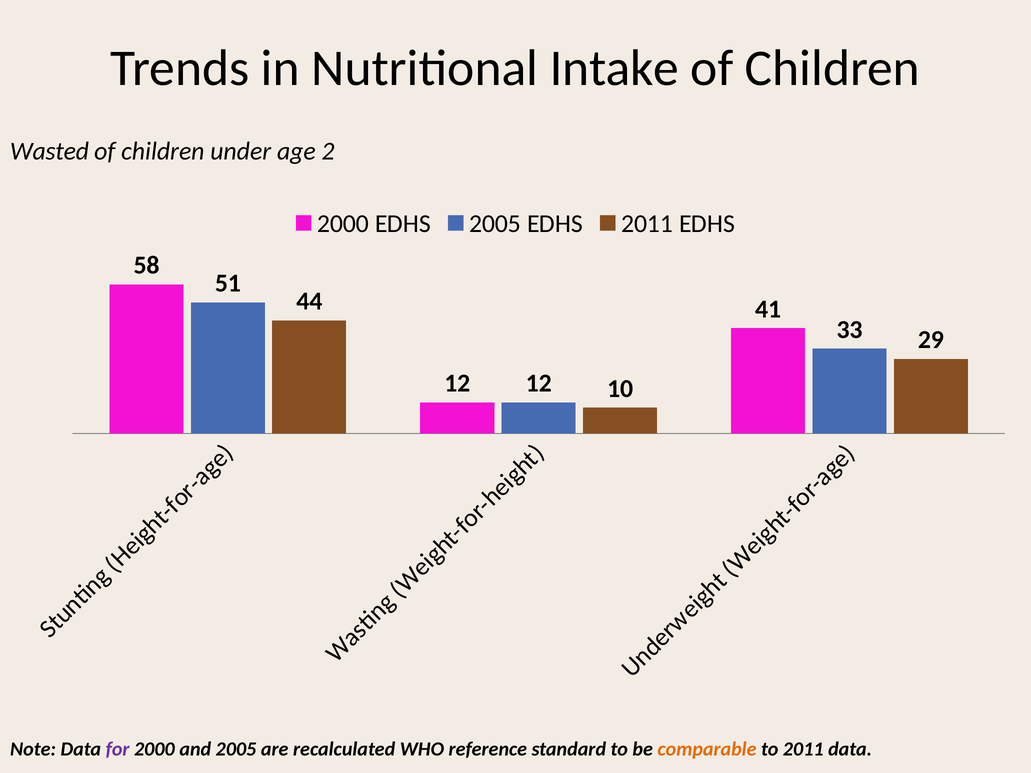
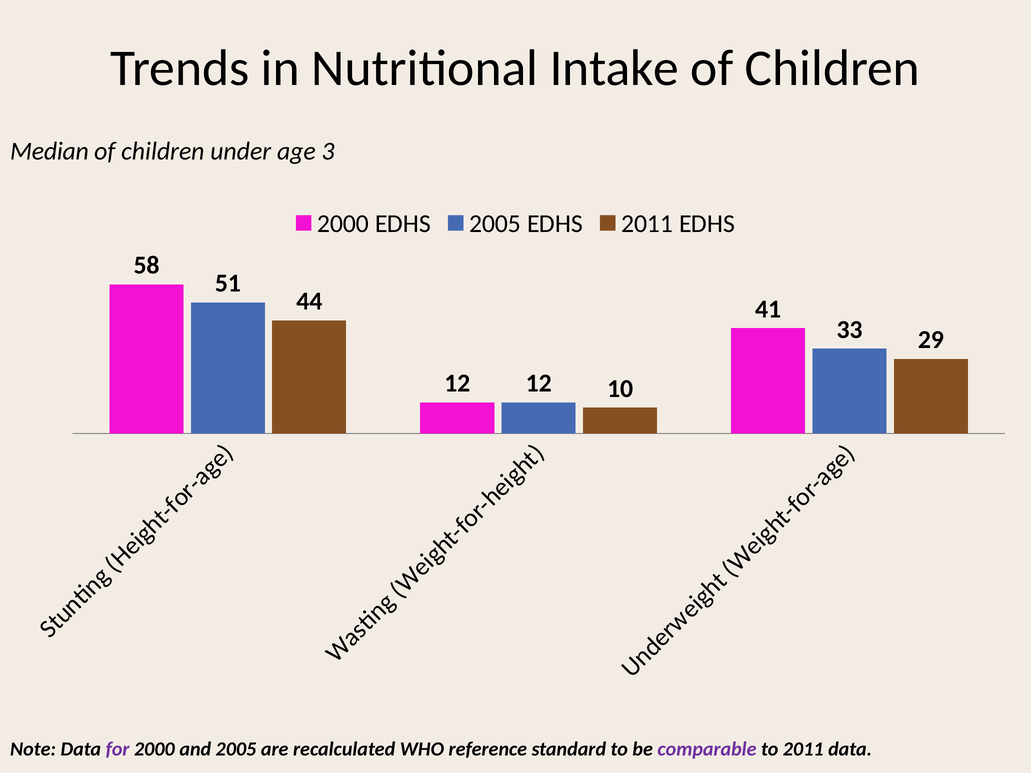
Wasted: Wasted -> Median
2: 2 -> 3
comparable colour: orange -> purple
